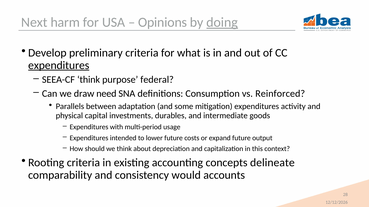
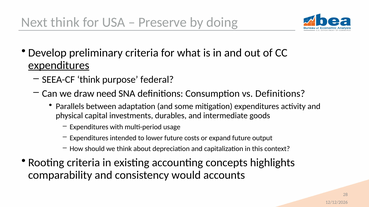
Next harm: harm -> think
Opinions: Opinions -> Preserve
doing underline: present -> none
vs Reinforced: Reinforced -> Definitions
delineate: delineate -> highlights
